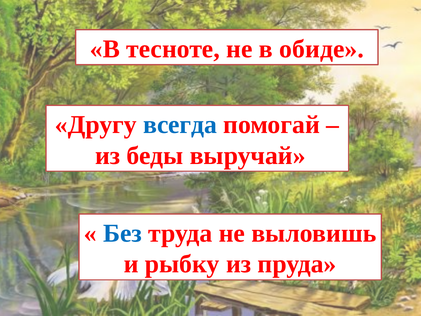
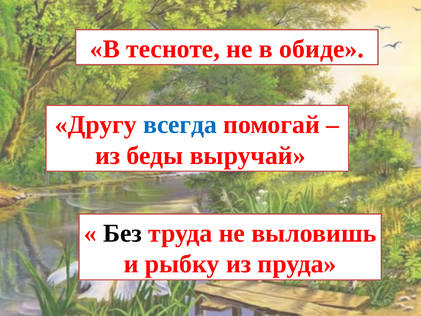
Без colour: blue -> black
